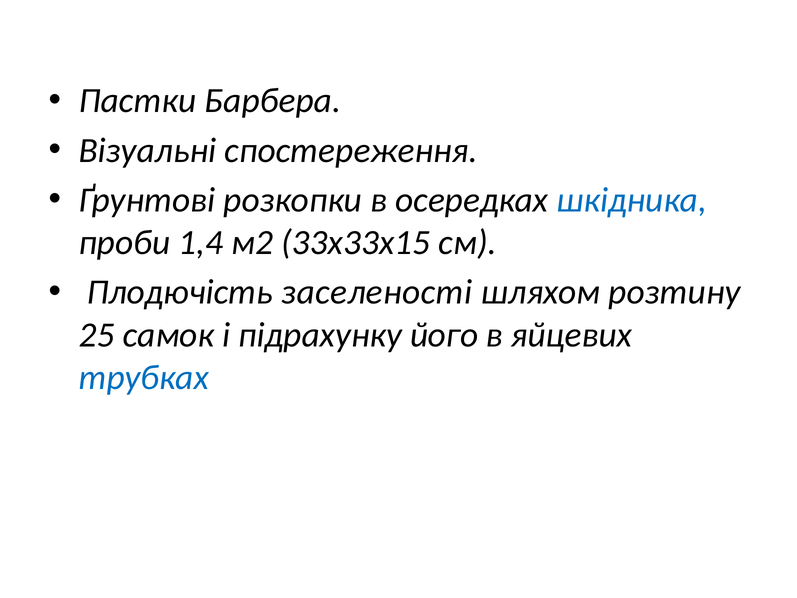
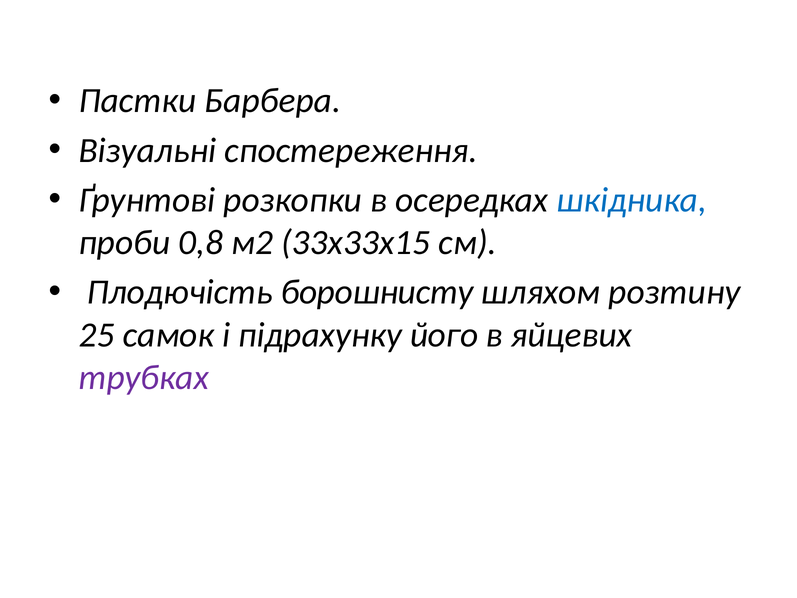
1,4: 1,4 -> 0,8
заселеності: заселеності -> борошнисту
трубках colour: blue -> purple
